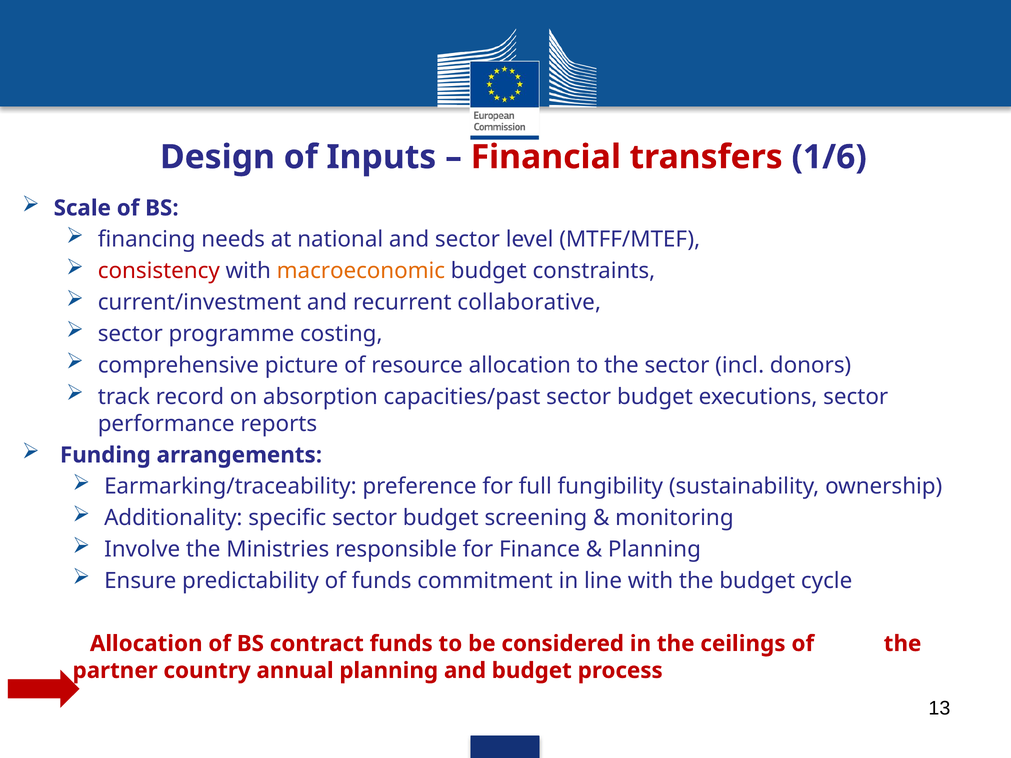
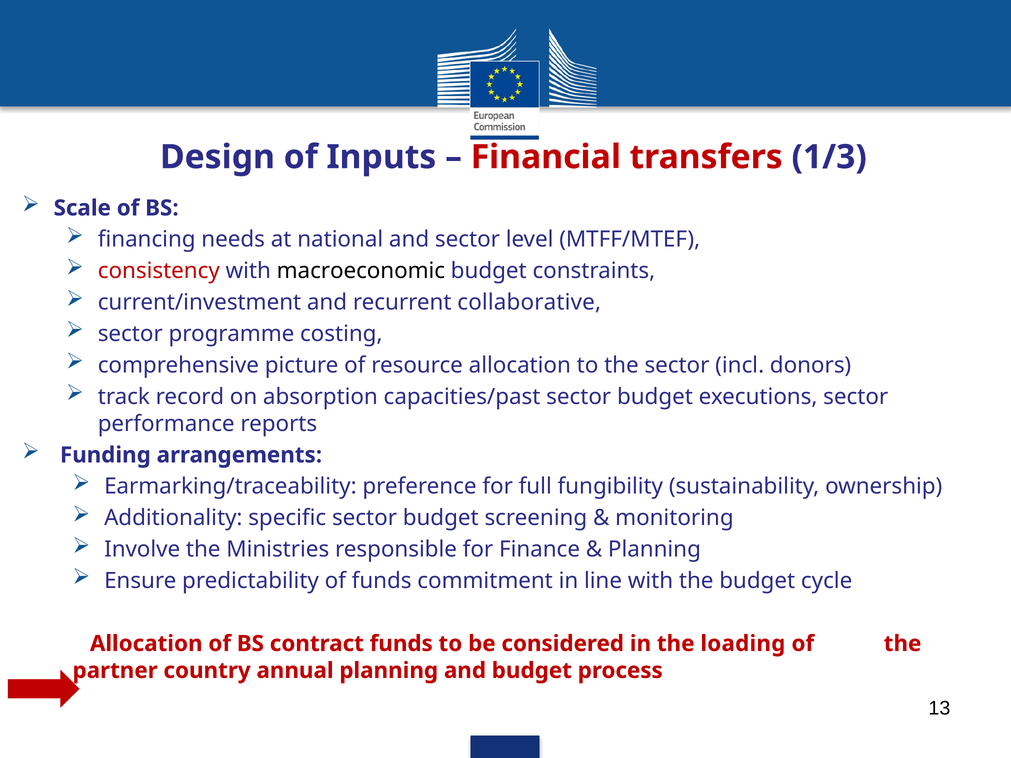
1/6: 1/6 -> 1/3
macroeconomic colour: orange -> black
ceilings: ceilings -> loading
